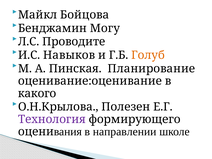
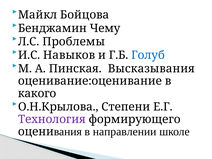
Могу: Могу -> Чему
Проводите: Проводите -> Проблемы
Голуб colour: orange -> blue
Планирование: Планирование -> Высказывания
Полезен: Полезен -> Степени
